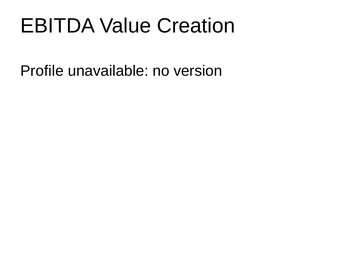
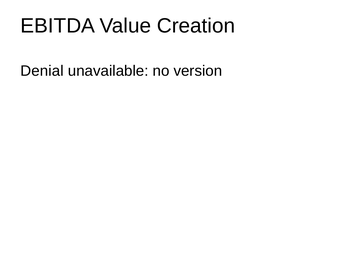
Profile: Profile -> Denial
